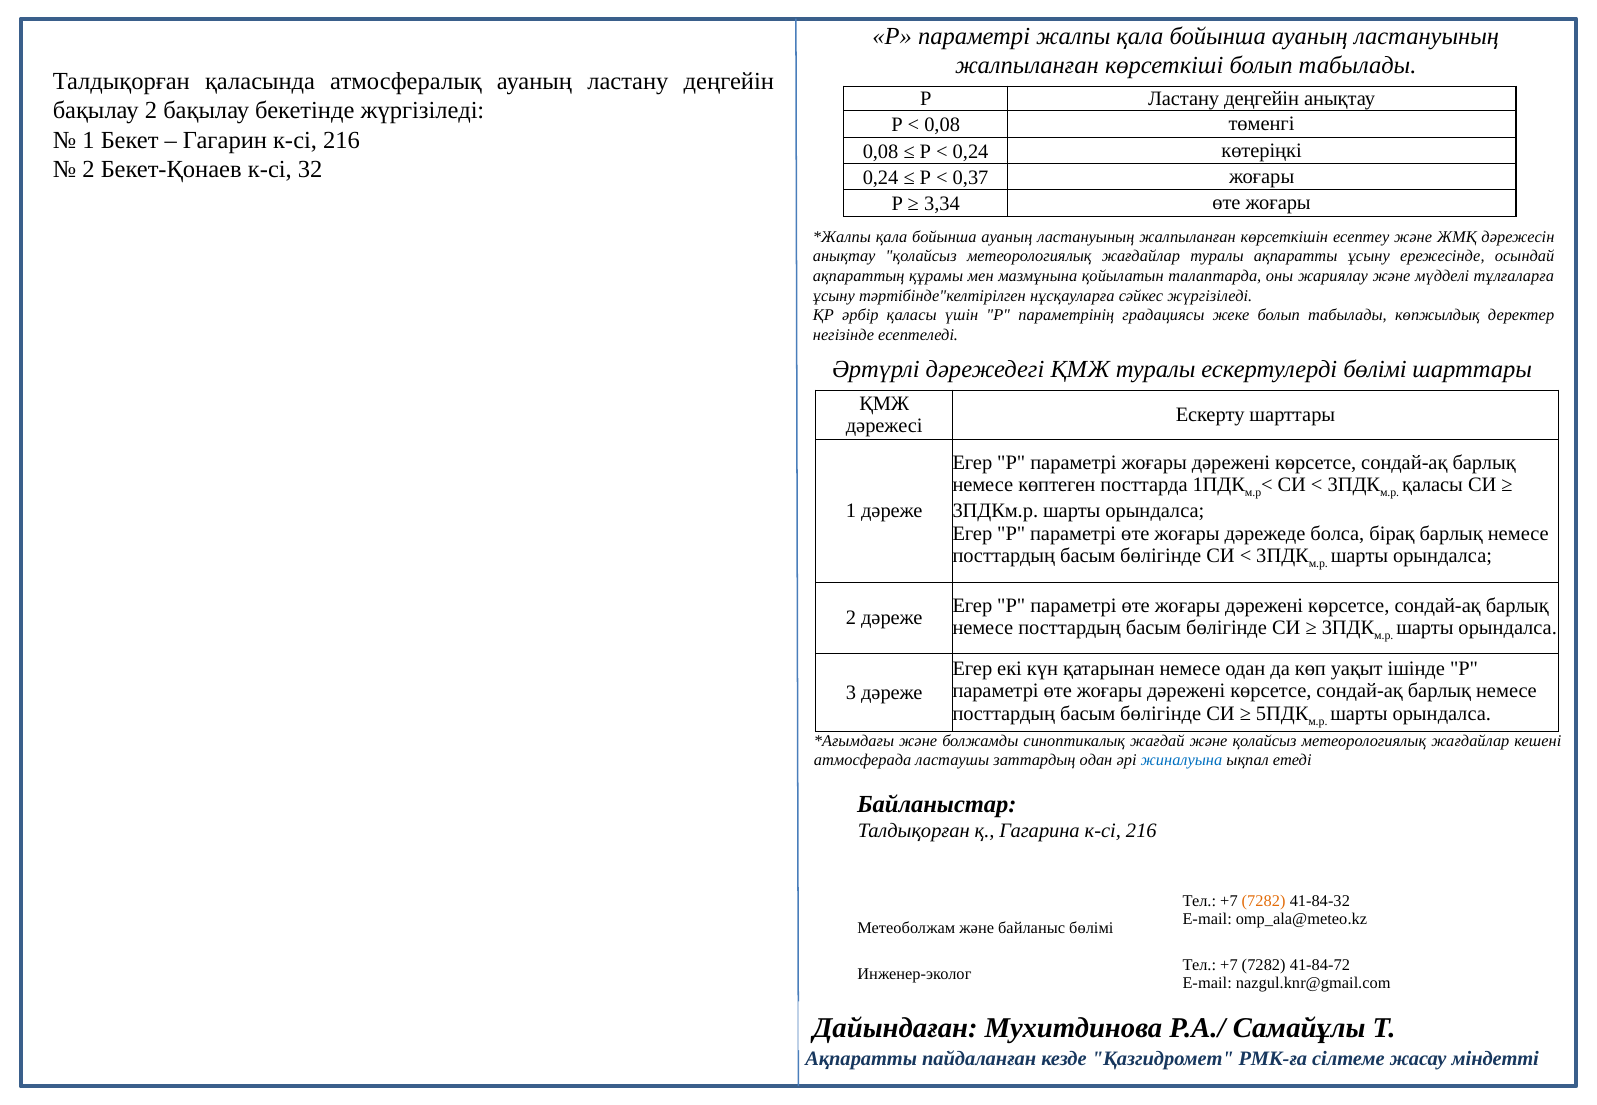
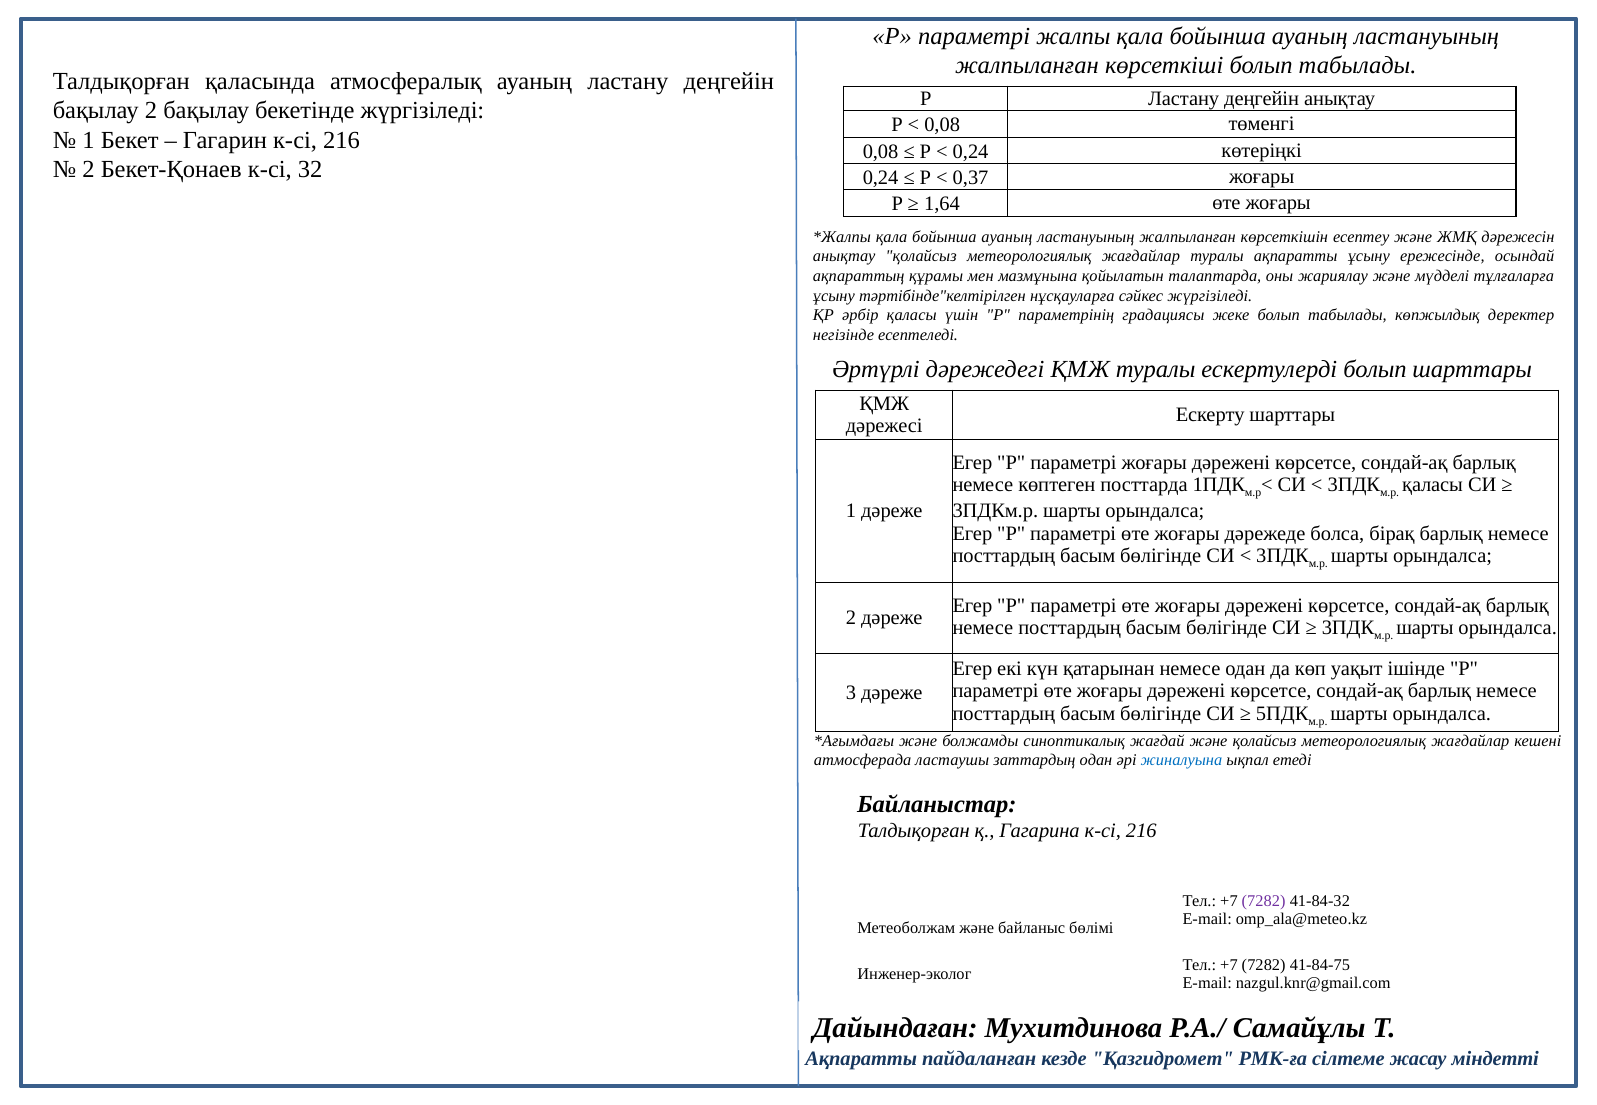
3,34: 3,34 -> 1,64
ескертулерді бөлімі: бөлімі -> болып
7282 at (1264, 901) colour: orange -> purple
41-84-72: 41-84-72 -> 41-84-75
